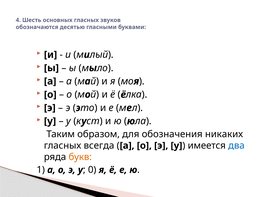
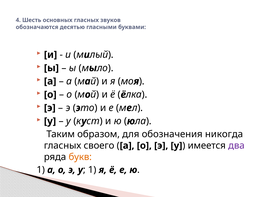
никаких: никаких -> никогда
всегда: всегда -> своего
два colour: blue -> purple
0 at (92, 170): 0 -> 1
